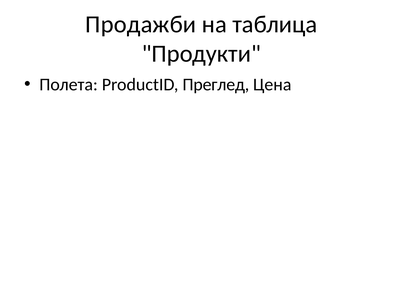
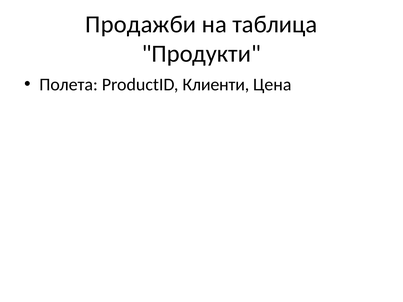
Преглед: Преглед -> Клиенти
